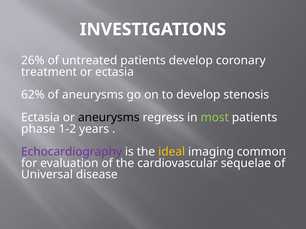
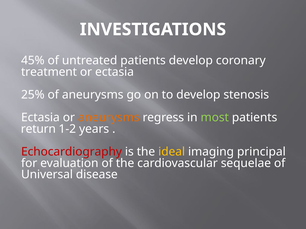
26%: 26% -> 45%
62%: 62% -> 25%
aneurysms at (109, 118) colour: black -> orange
phase: phase -> return
Echocardiography colour: purple -> red
common: common -> principal
